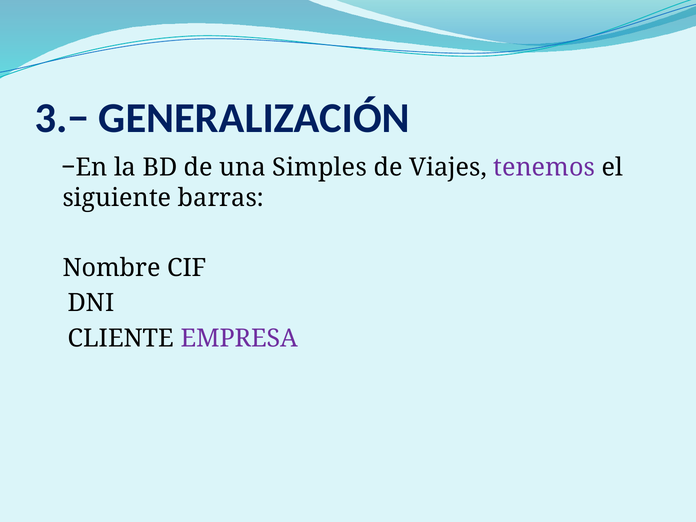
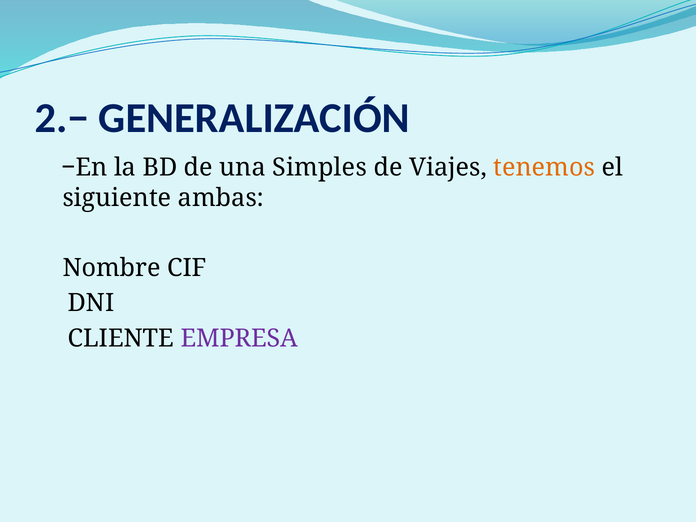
3.−: 3.− -> 2.−
tenemos colour: purple -> orange
barras: barras -> ambas
